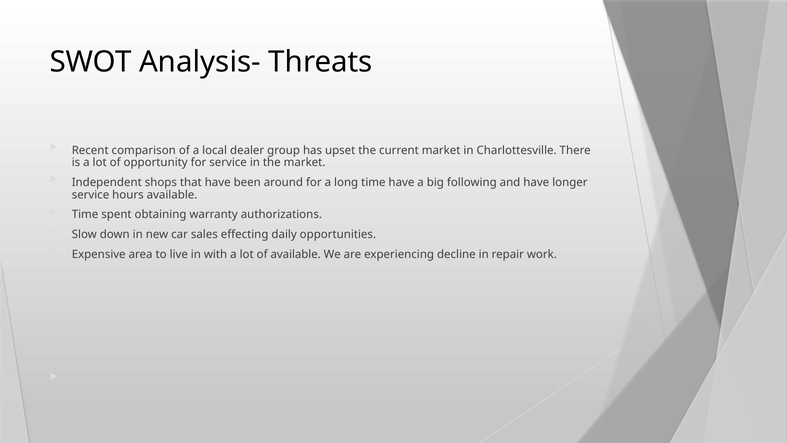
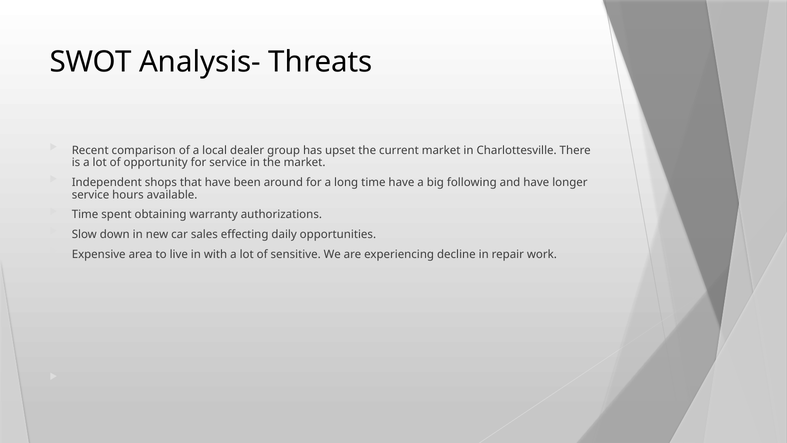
of available: available -> sensitive
